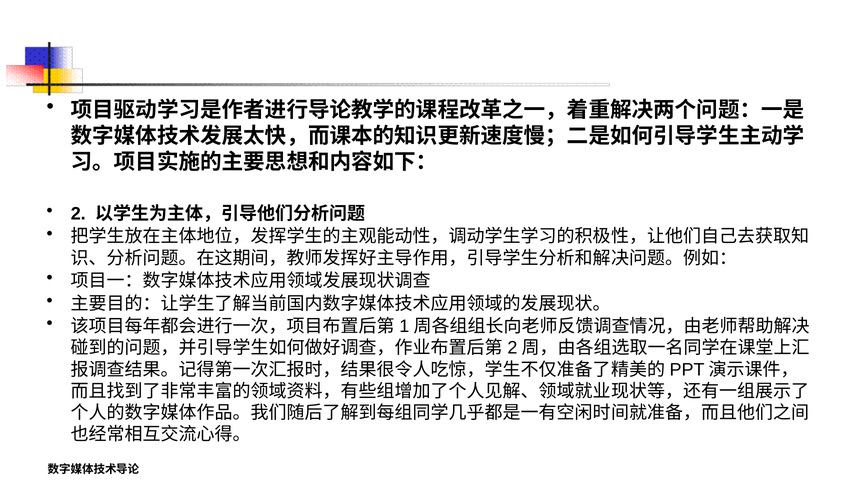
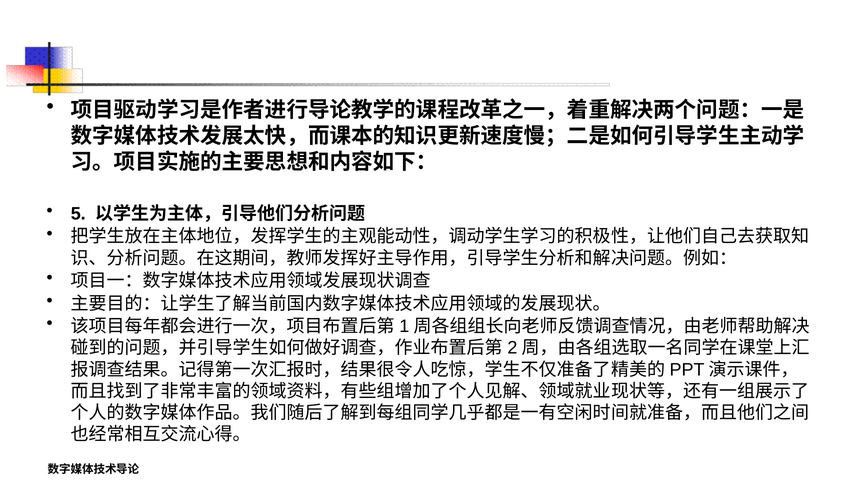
2: 2 -> 5
